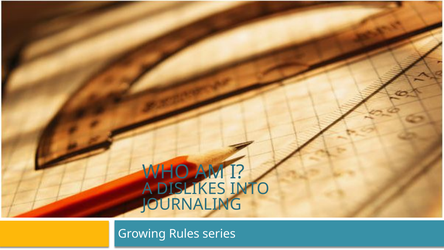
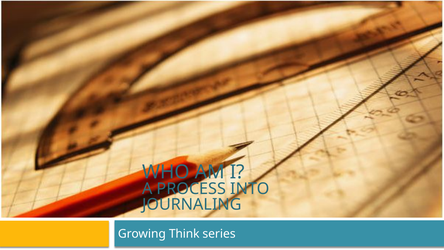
DISLIKES: DISLIKES -> PROCESS
Rules: Rules -> Think
